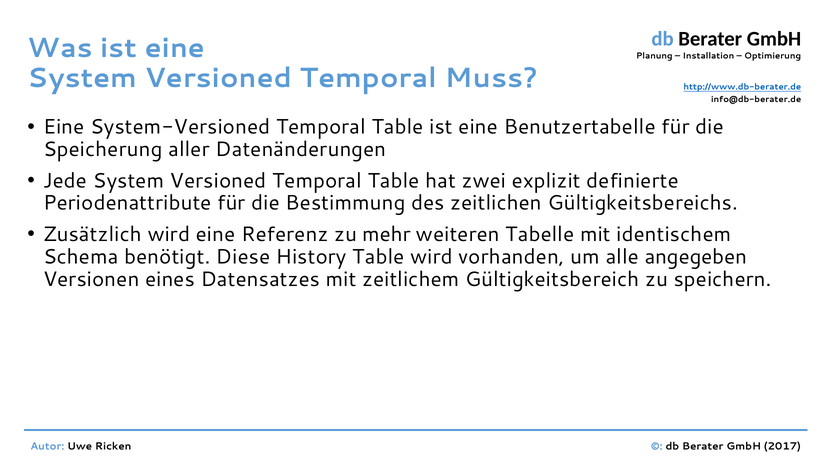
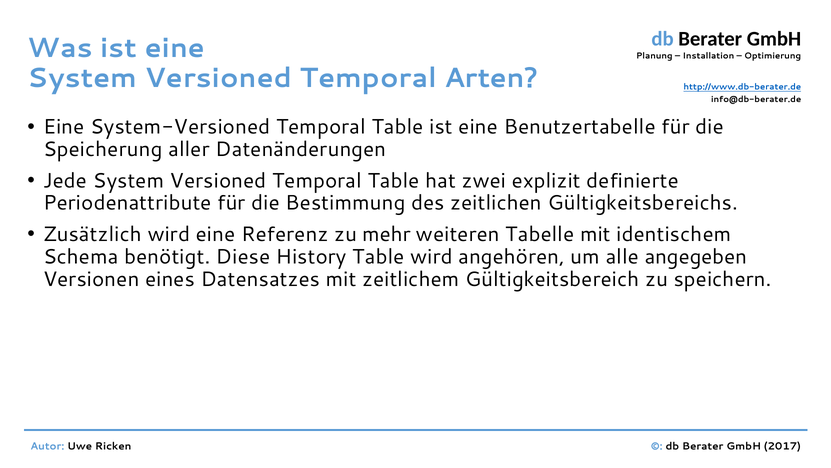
Muss: Muss -> Arten
vorhanden: vorhanden -> angehören
